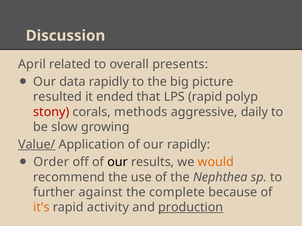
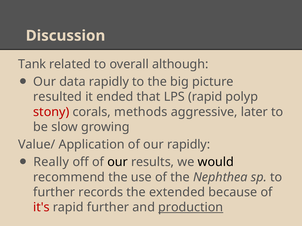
April: April -> Tank
presents: presents -> although
daily: daily -> later
Value/ underline: present -> none
Order: Order -> Really
would colour: orange -> black
against: against -> records
complete: complete -> extended
it's colour: orange -> red
rapid activity: activity -> further
